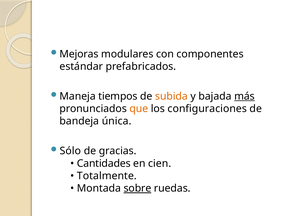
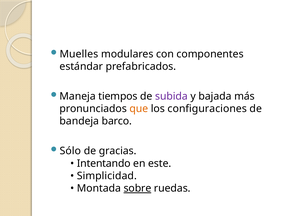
Mejoras: Mejoras -> Muelles
subida colour: orange -> purple
más underline: present -> none
única: única -> barco
Cantidades: Cantidades -> Intentando
cien: cien -> este
Totalmente: Totalmente -> Simplicidad
